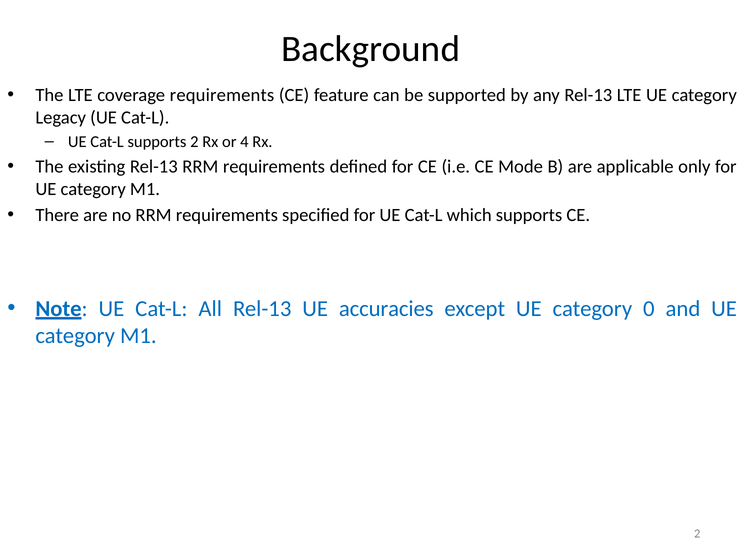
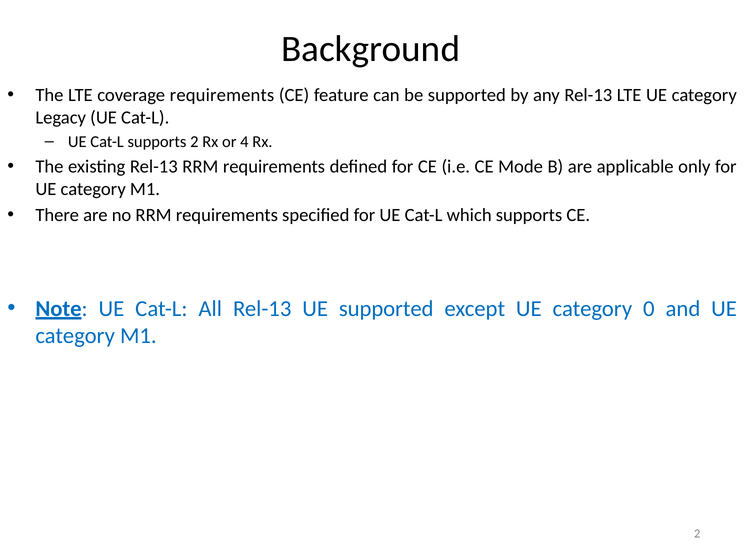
UE accuracies: accuracies -> supported
